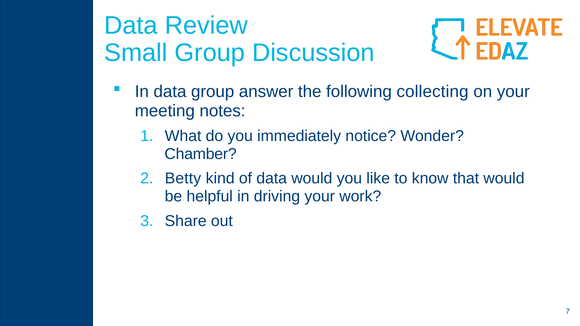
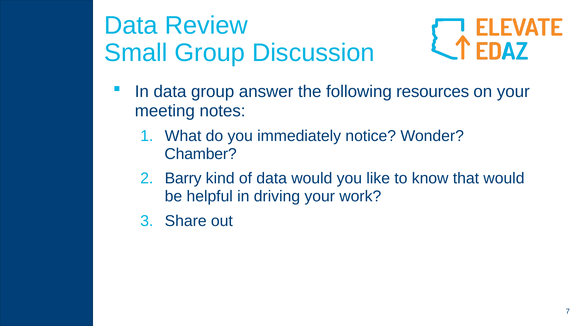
collecting: collecting -> resources
Betty: Betty -> Barry
